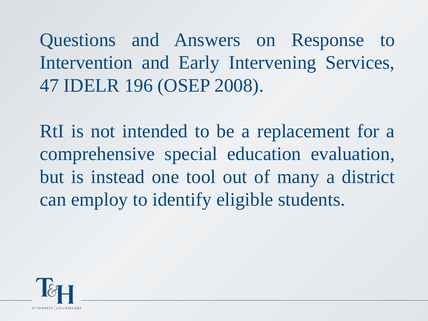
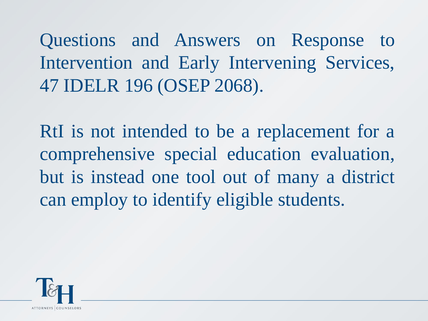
2008: 2008 -> 2068
